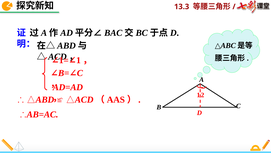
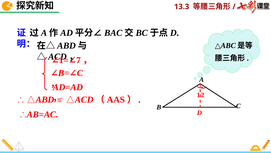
1 at (78, 60): 1 -> 7
